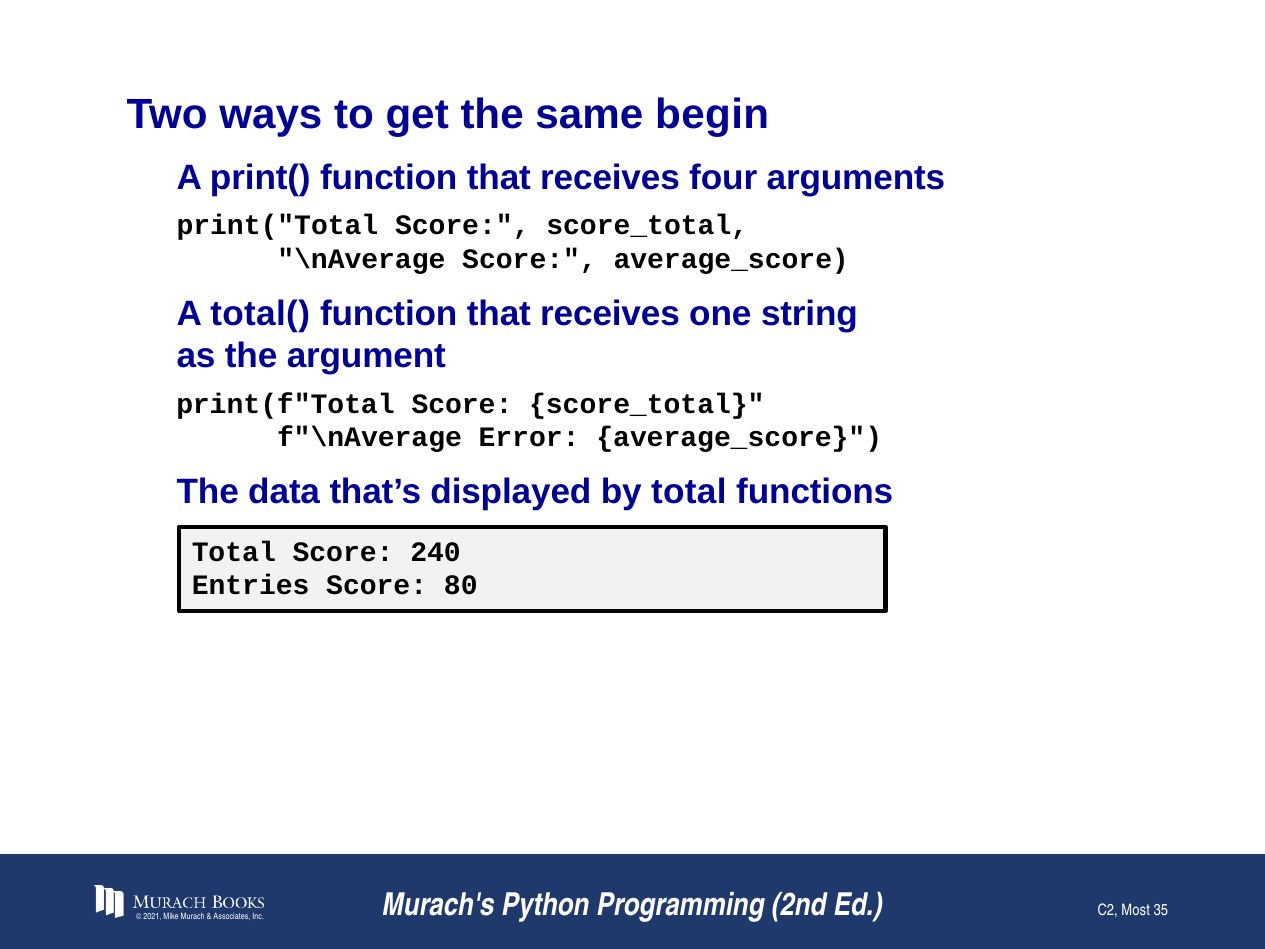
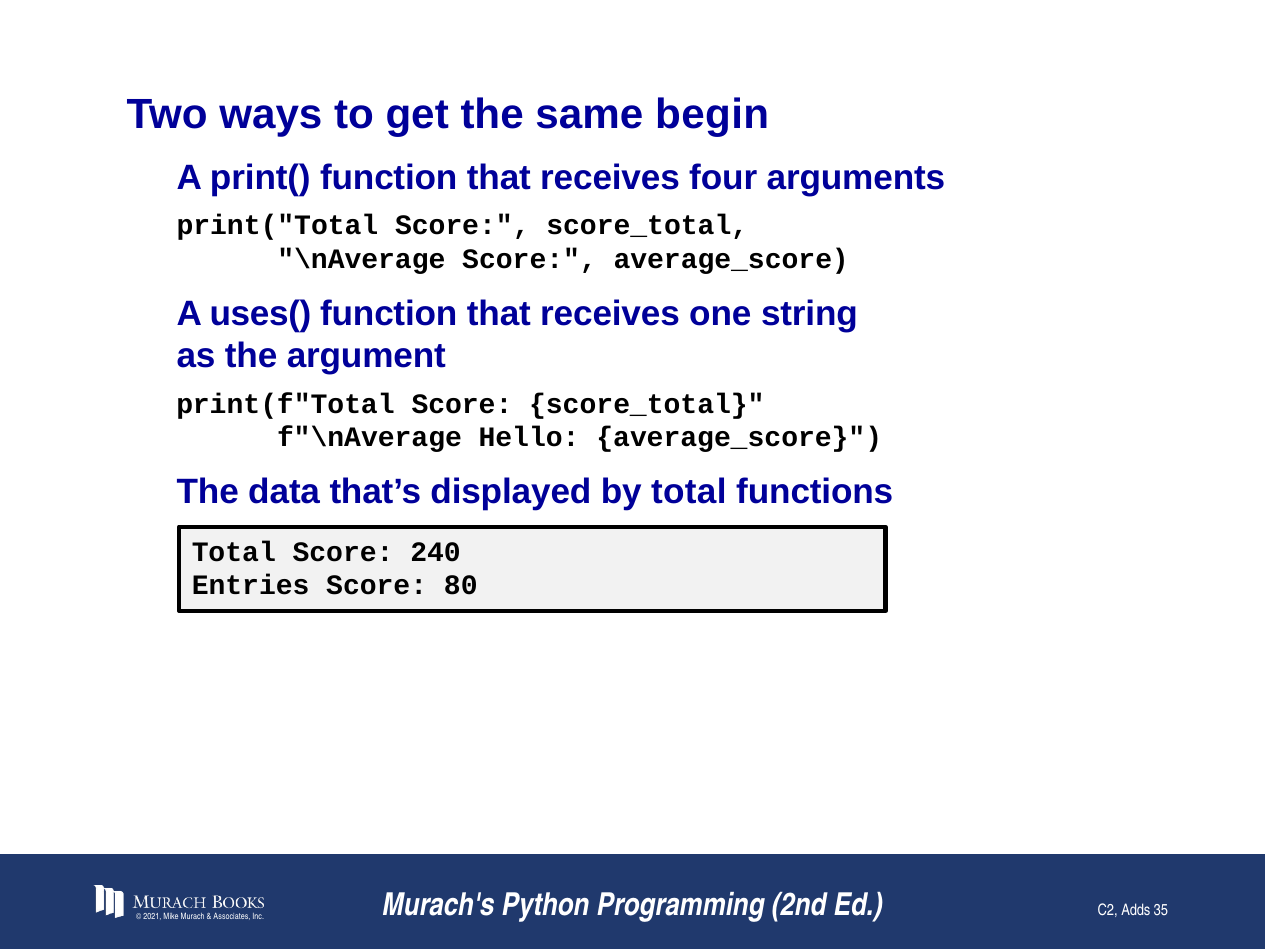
total(: total( -> uses(
Error: Error -> Hello
Most: Most -> Adds
